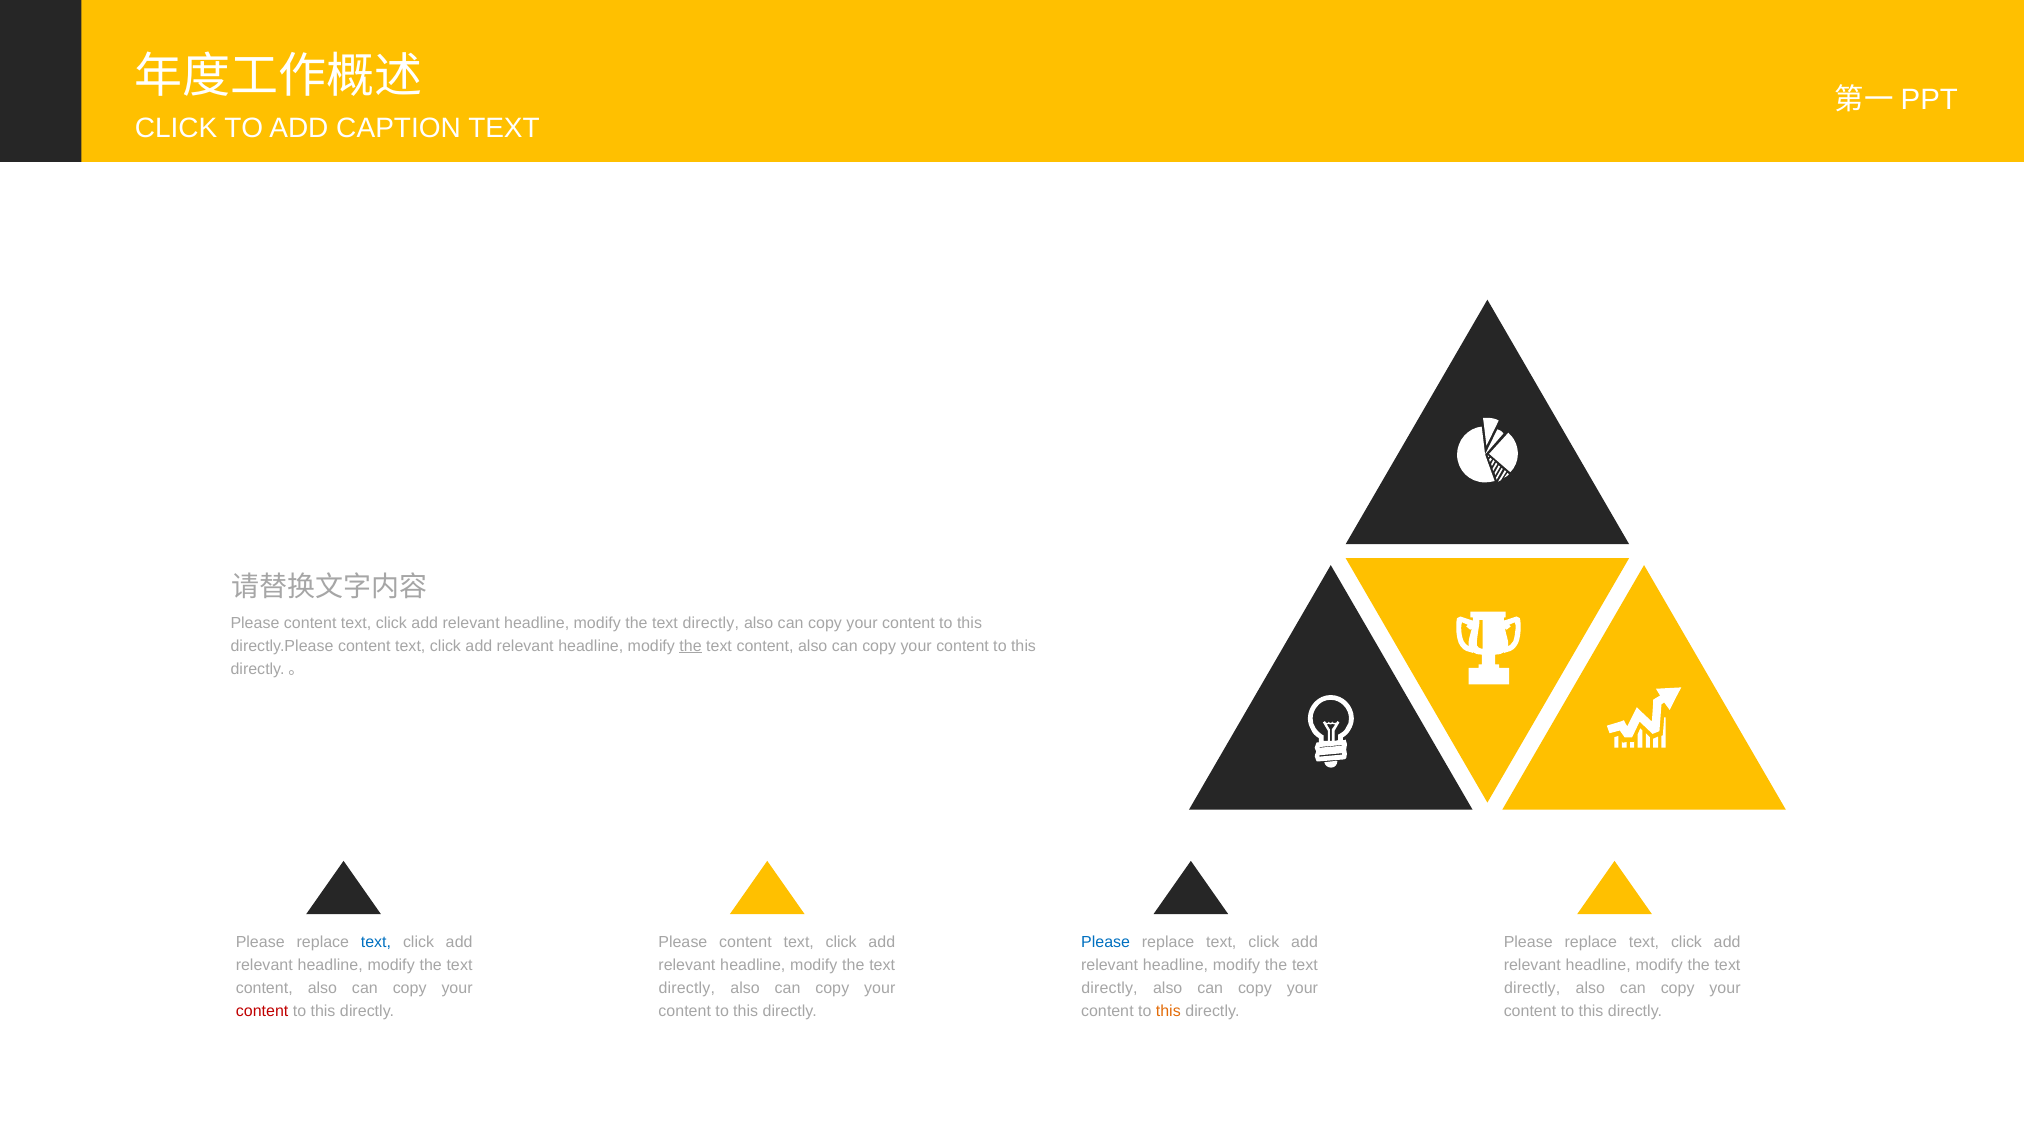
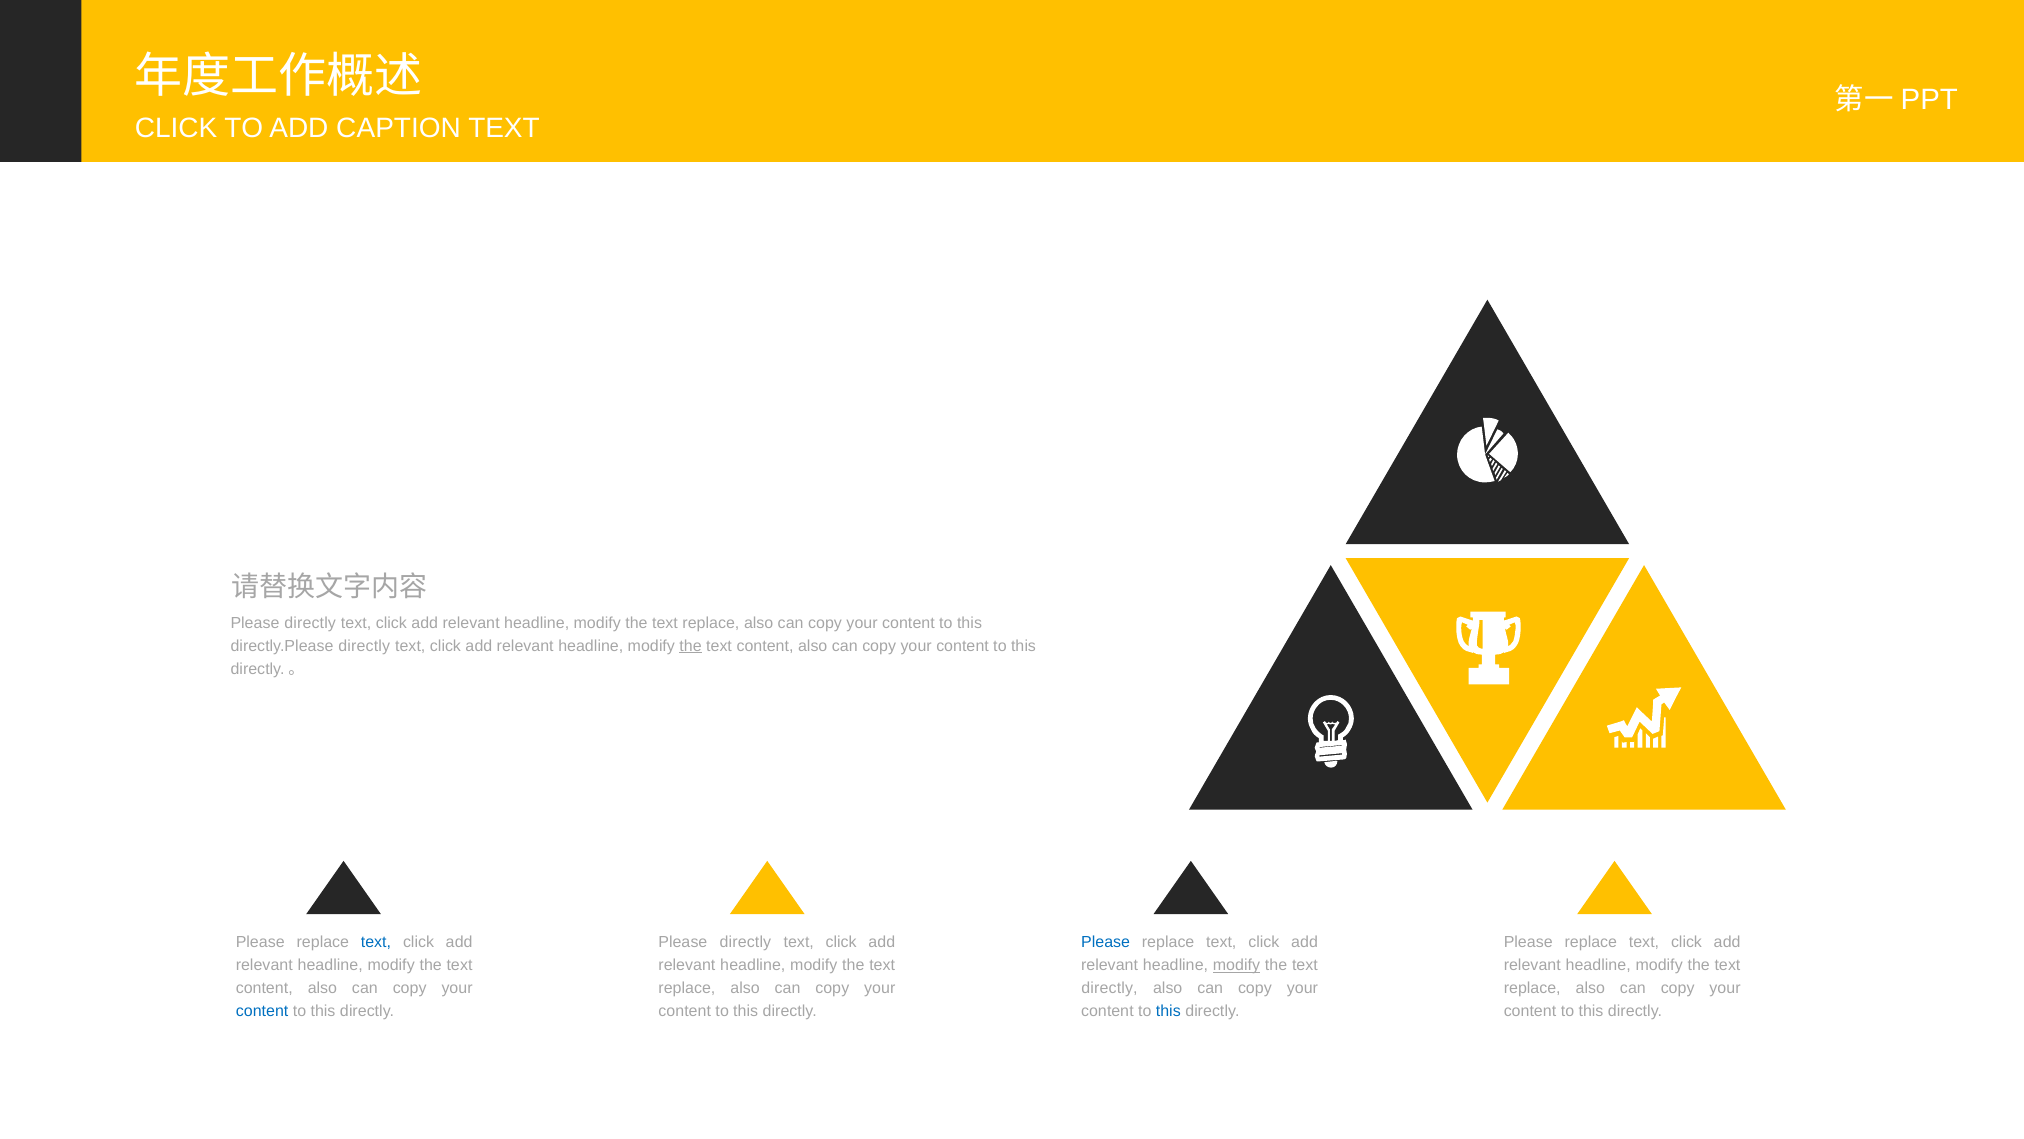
content at (310, 623): content -> directly
directly at (711, 623): directly -> replace
directly.Please content: content -> directly
content at (745, 942): content -> directly
modify at (1236, 965) underline: none -> present
directly at (687, 988): directly -> replace
directly at (1532, 988): directly -> replace
content at (262, 1011) colour: red -> blue
this at (1168, 1011) colour: orange -> blue
